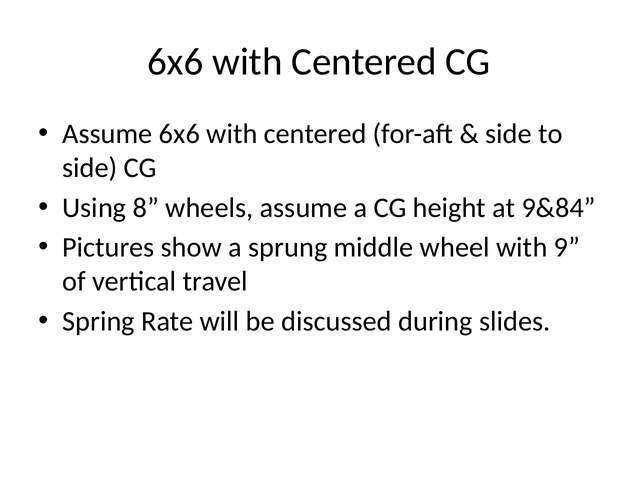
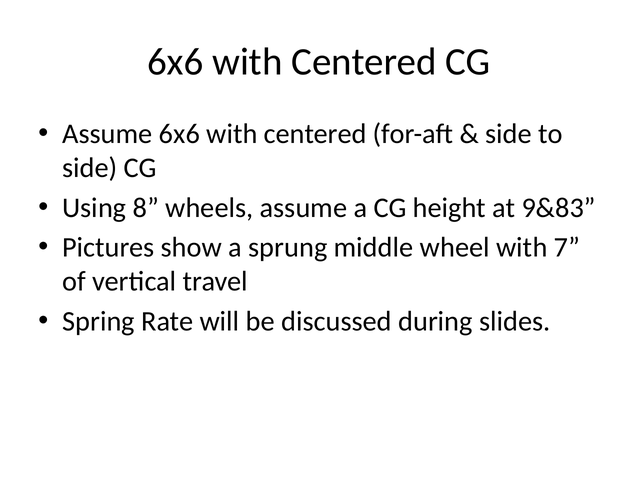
9&84: 9&84 -> 9&83
9: 9 -> 7
